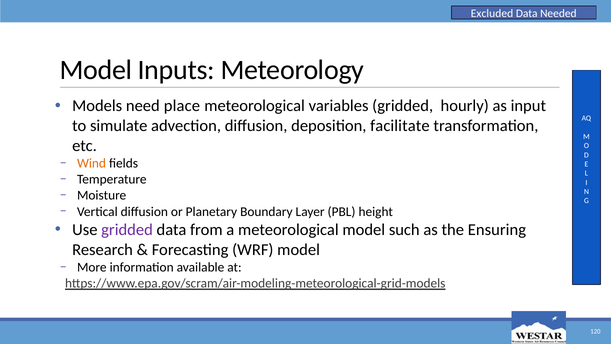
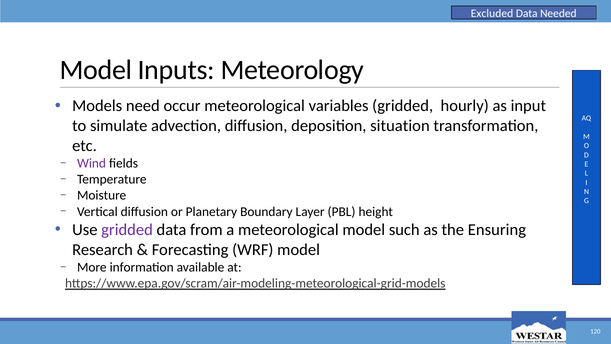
place: place -> occur
facilitate: facilitate -> situation
Wind colour: orange -> purple
